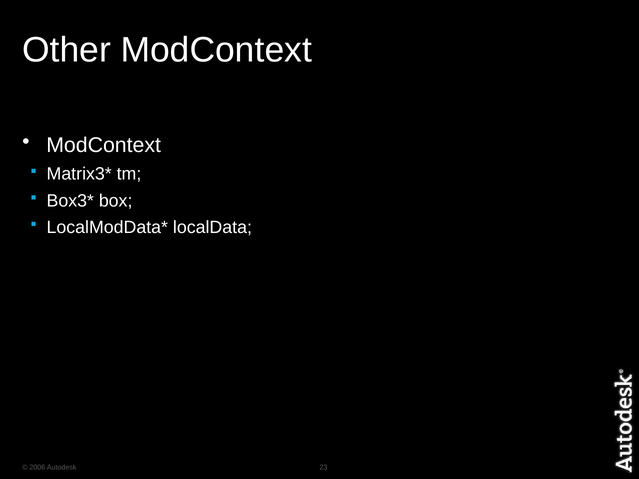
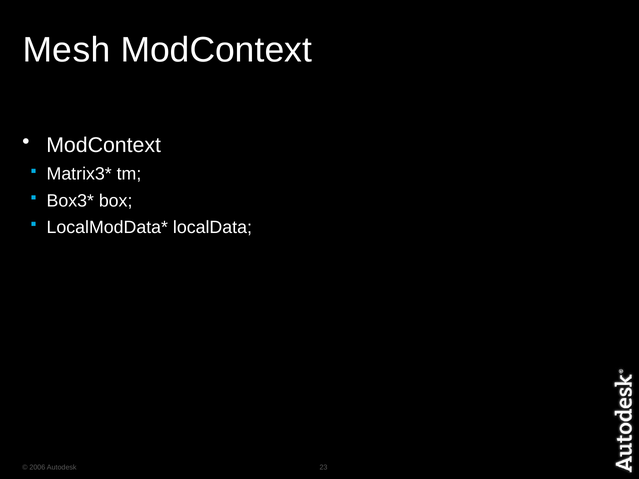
Other: Other -> Mesh
